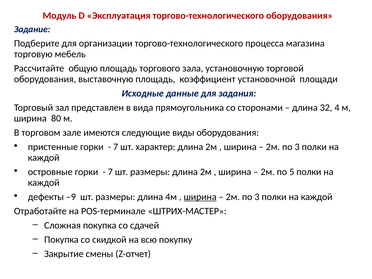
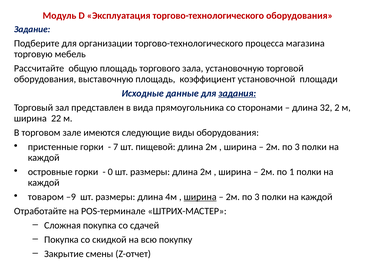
задания underline: none -> present
4: 4 -> 2
80: 80 -> 22
характер: характер -> пищевой
7 at (110, 172): 7 -> 0
5: 5 -> 1
дефекты: дефекты -> товаром
